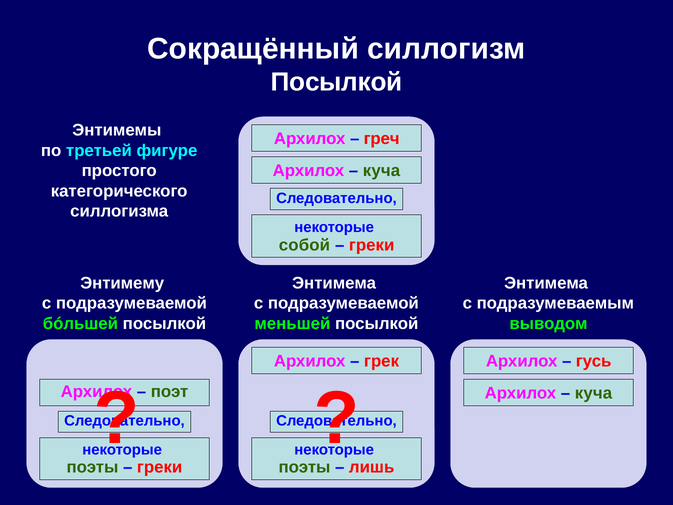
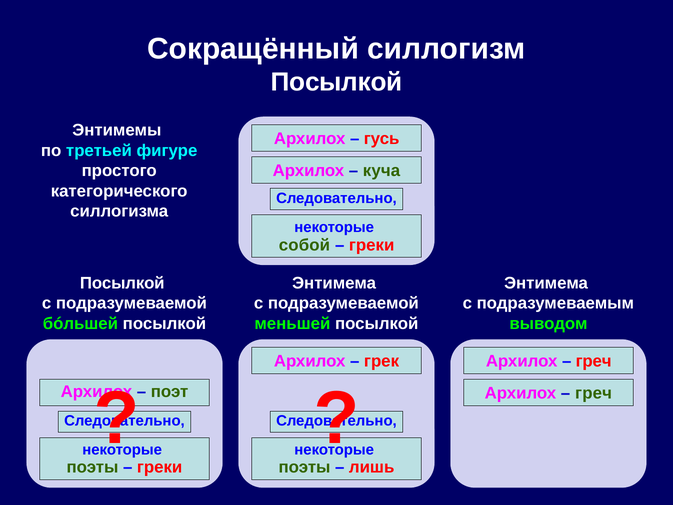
греч: греч -> гусь
Энтимему at (122, 283): Энтимему -> Посылкой
гусь at (594, 361): гусь -> греч
куча at (594, 393): куча -> греч
